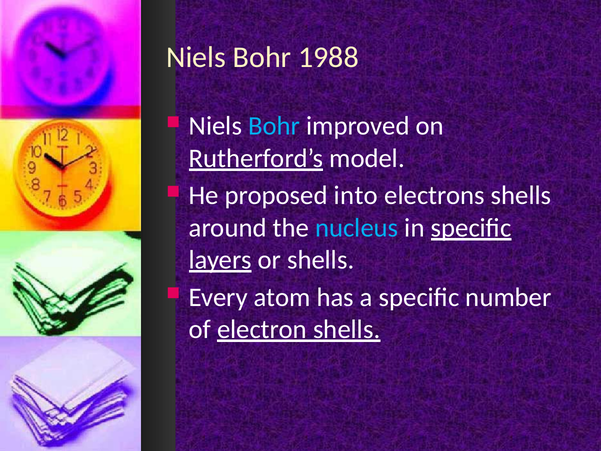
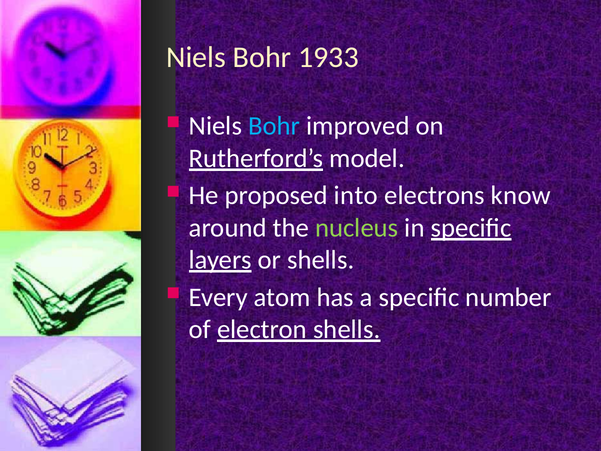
1988: 1988 -> 1933
electrons shells: shells -> know
nucleus colour: light blue -> light green
